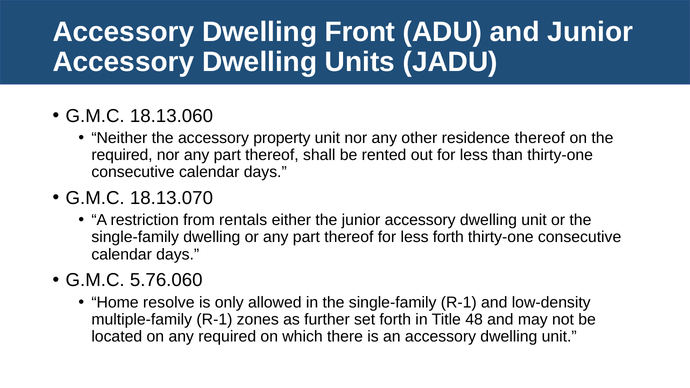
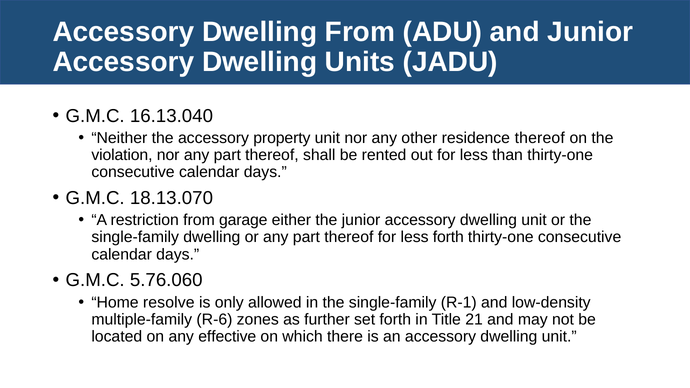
Dwelling Front: Front -> From
18.13.060: 18.13.060 -> 16.13.040
required at (122, 155): required -> violation
rentals: rentals -> garage
multiple-family R-1: R-1 -> R-6
48: 48 -> 21
any required: required -> effective
